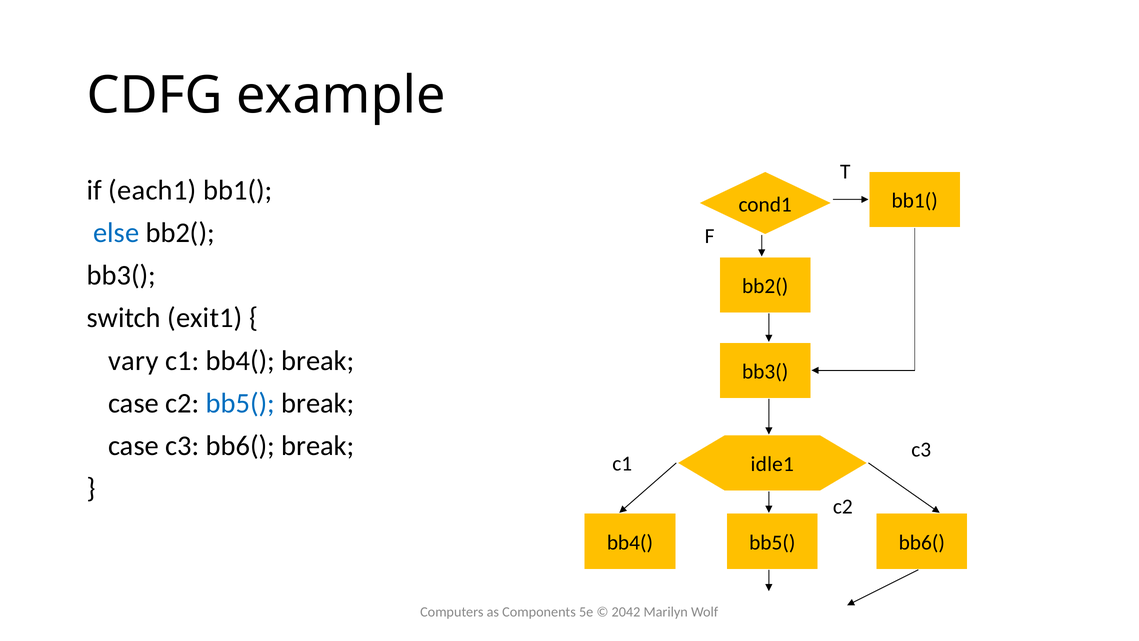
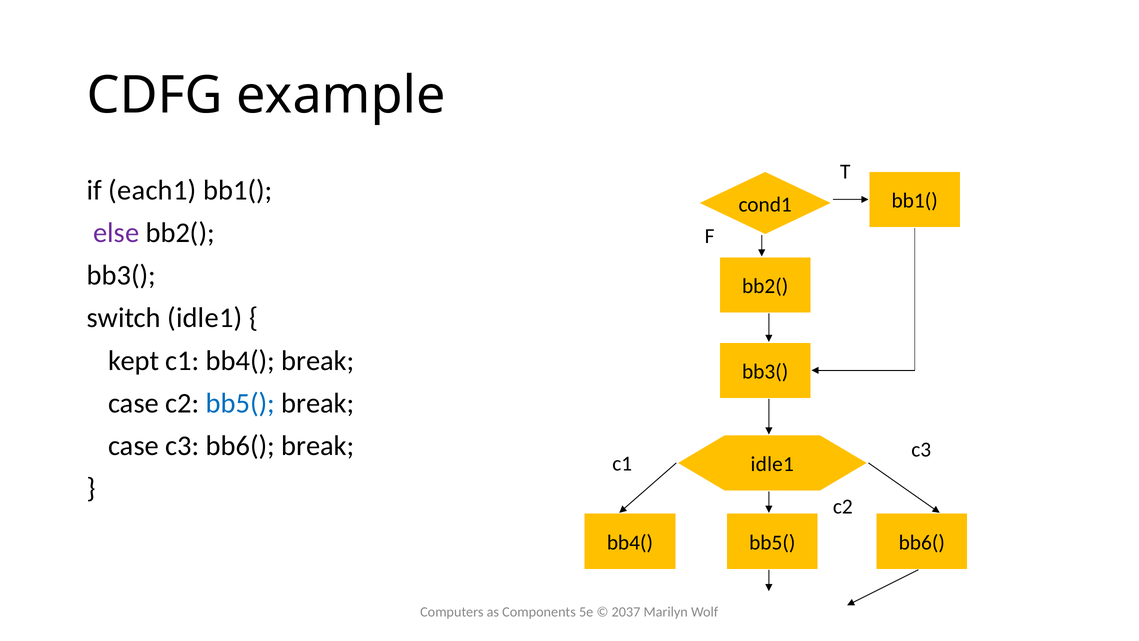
else colour: blue -> purple
switch exit1: exit1 -> idle1
vary: vary -> kept
2042: 2042 -> 2037
